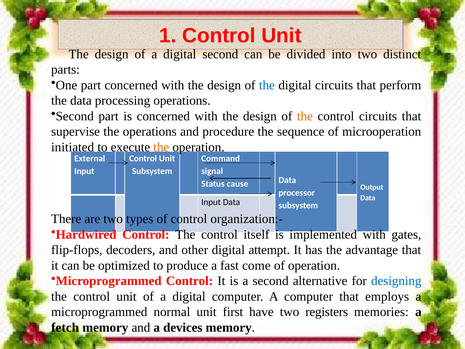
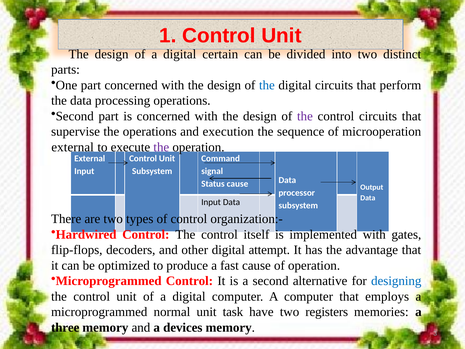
digital second: second -> certain
the at (305, 116) colour: orange -> purple
procedure: procedure -> execution
initiated at (73, 147): initiated -> external
the at (161, 147) colour: orange -> purple
fast come: come -> cause
first: first -> task
fetch: fetch -> three
